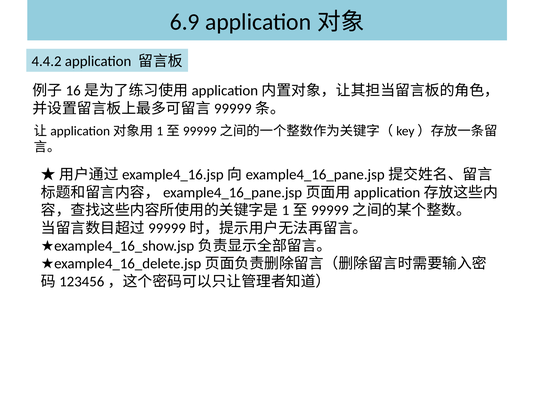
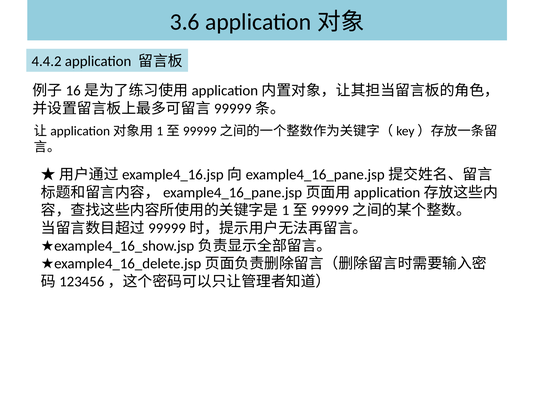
6.9: 6.9 -> 3.6
